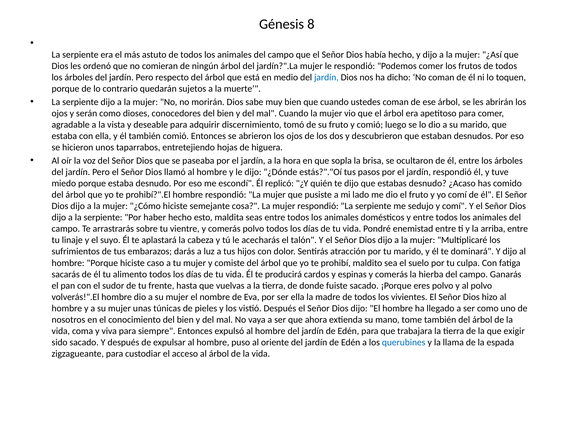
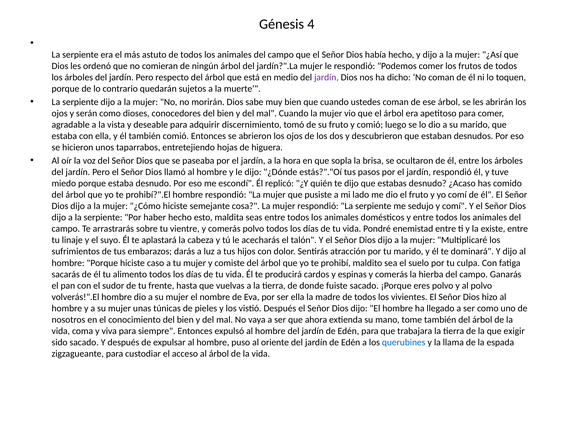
8: 8 -> 4
jardín at (326, 77) colour: blue -> purple
arriba: arriba -> existe
